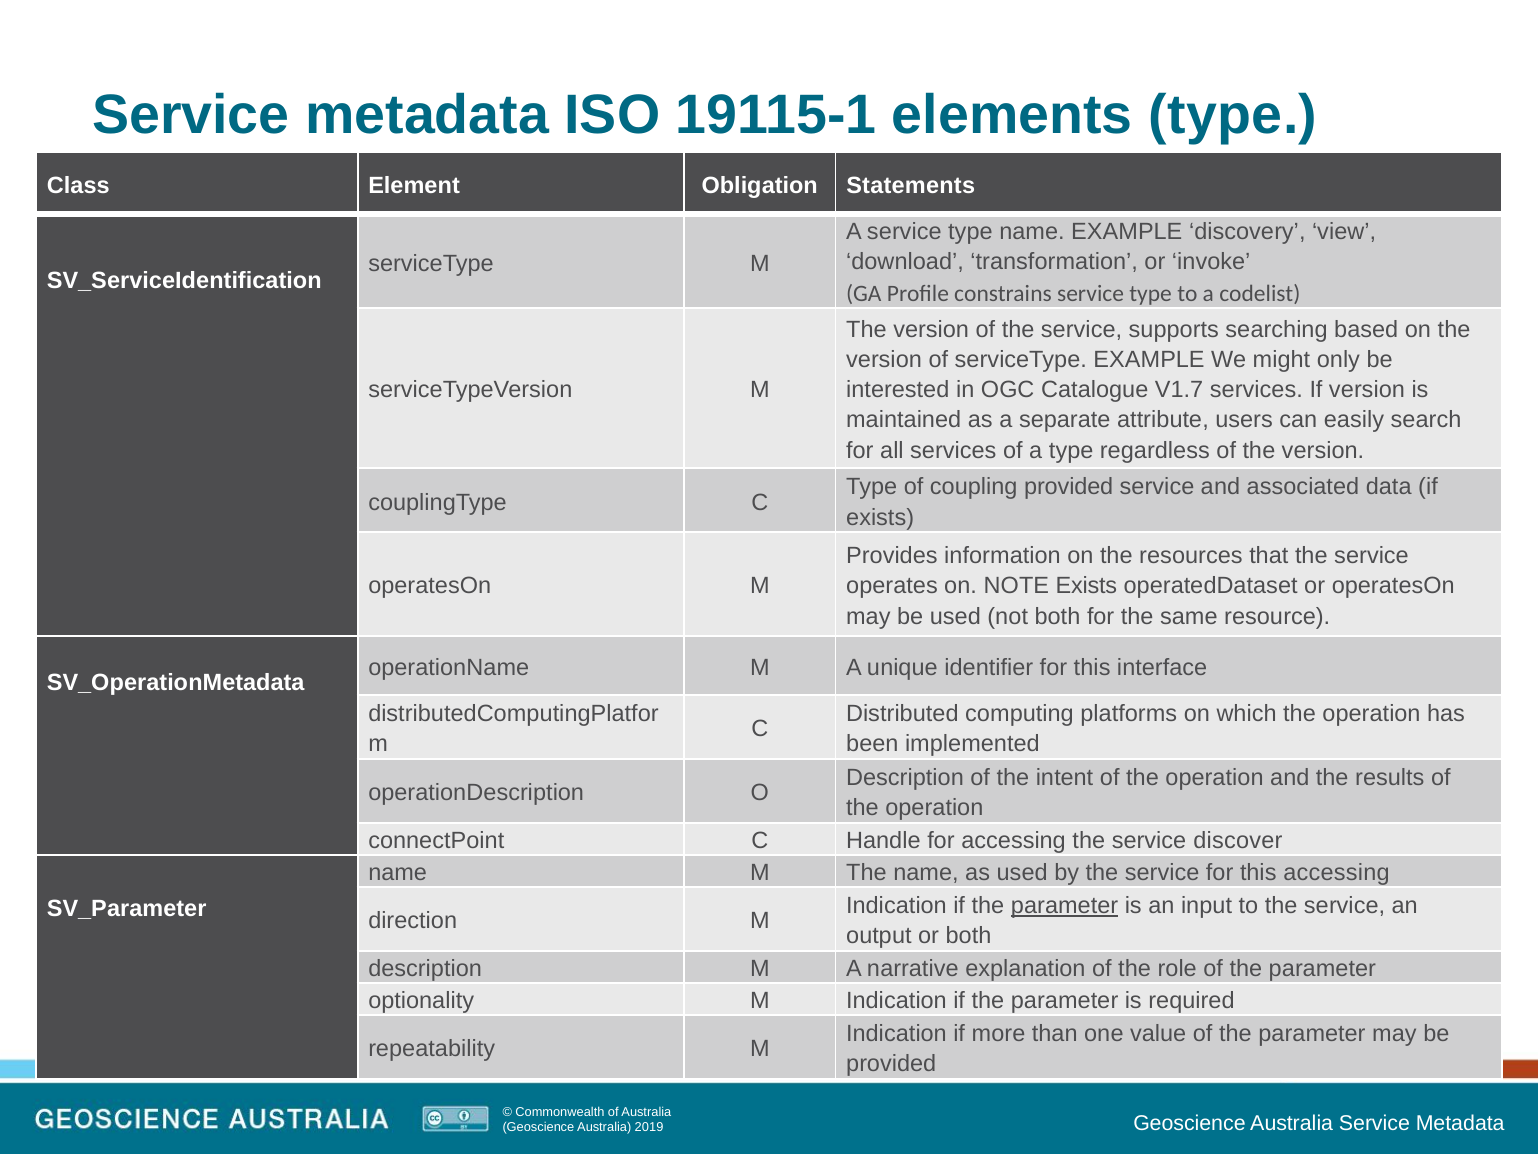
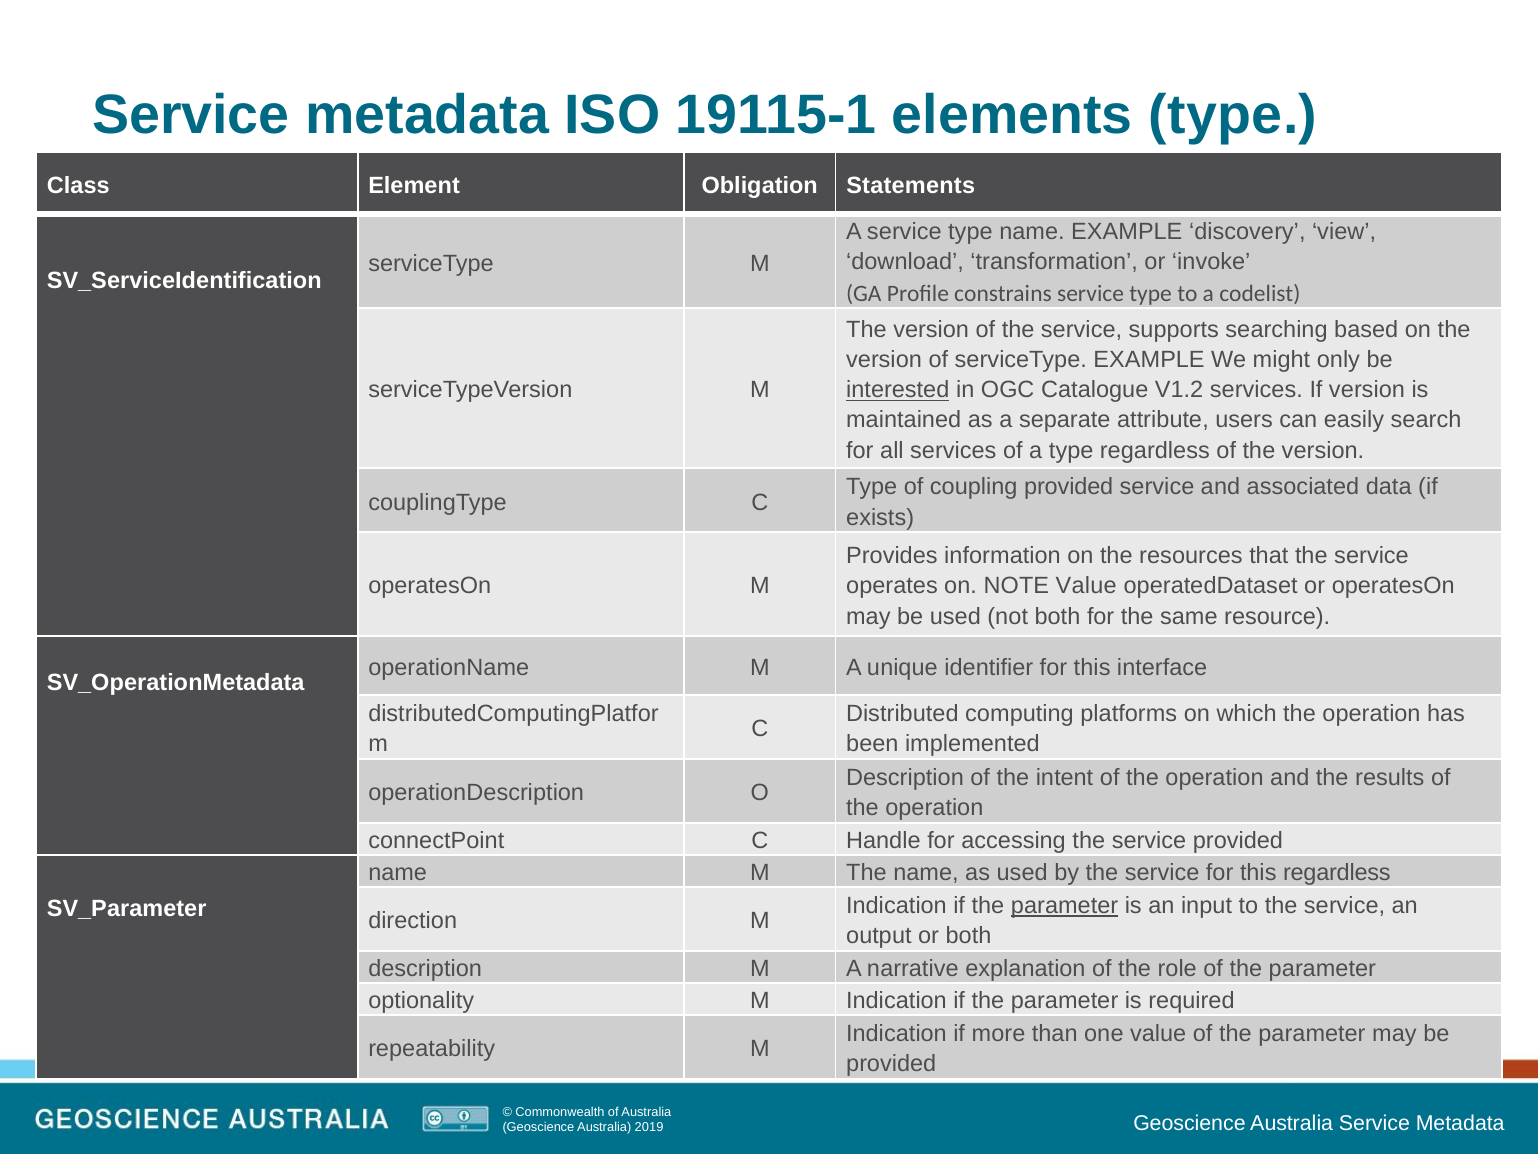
interested underline: none -> present
V1.7: V1.7 -> V1.2
NOTE Exists: Exists -> Value
service discover: discover -> provided
this accessing: accessing -> regardless
